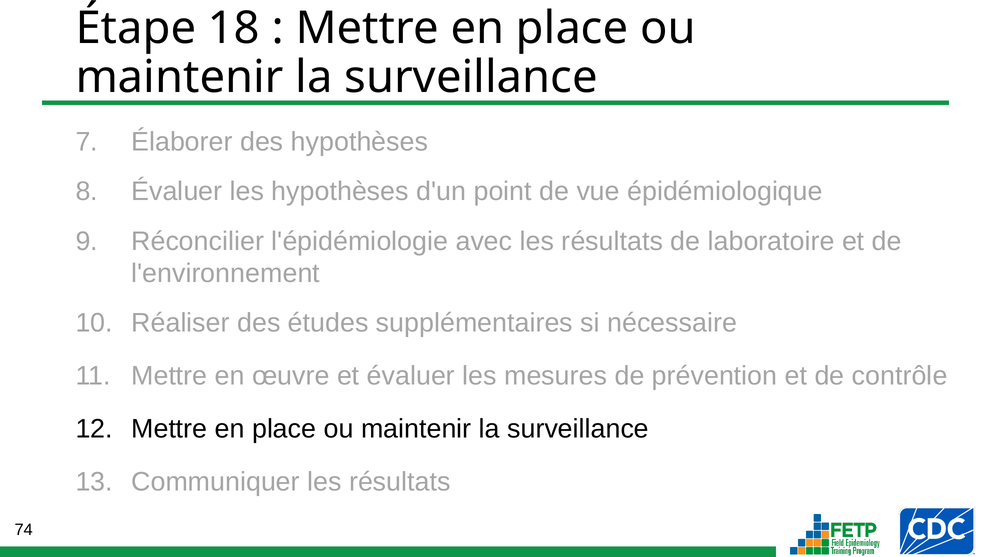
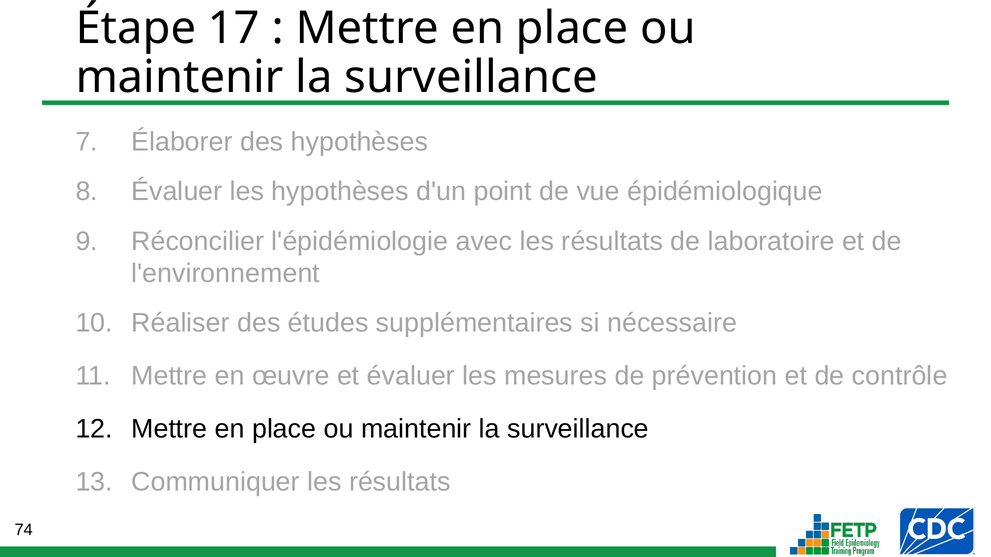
18: 18 -> 17
